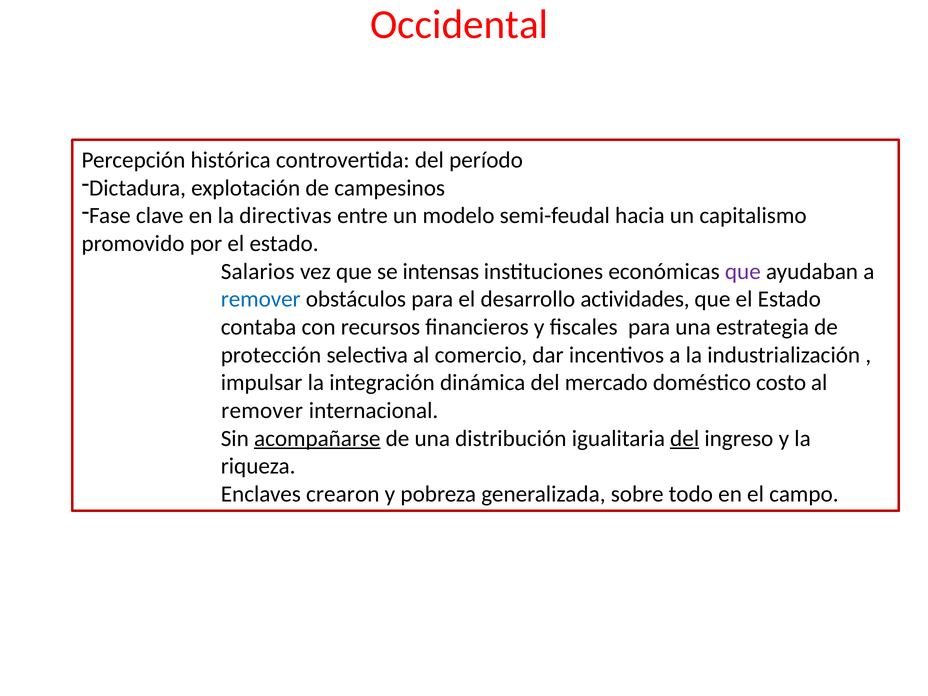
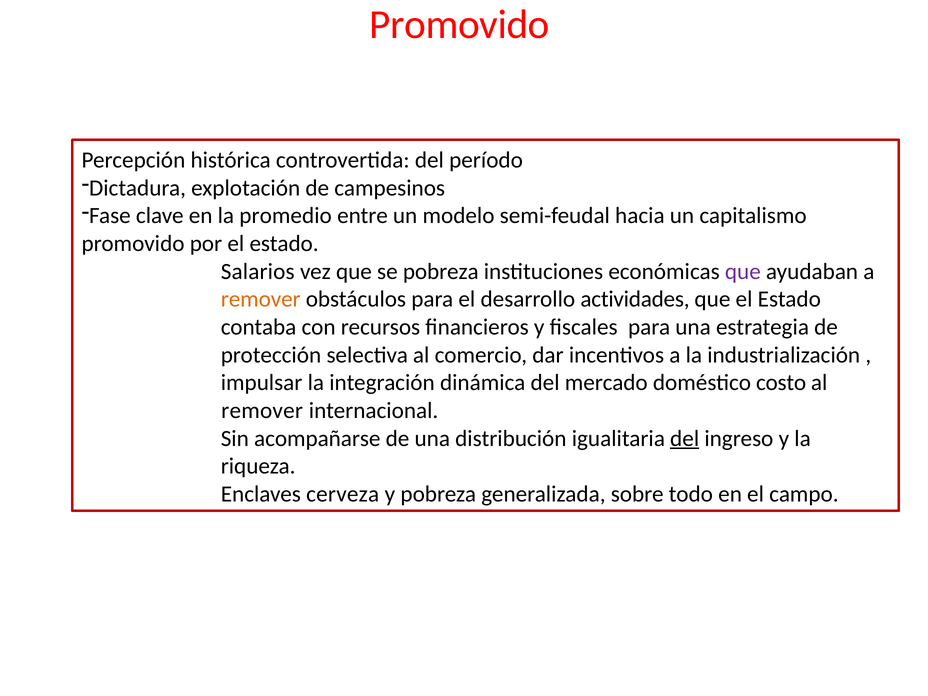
Occidental at (459, 25): Occidental -> Promovido
directivas: directivas -> promedio
se intensas: intensas -> pobreza
remover at (261, 299) colour: blue -> orange
acompañarse underline: present -> none
crearon: crearon -> cerveza
